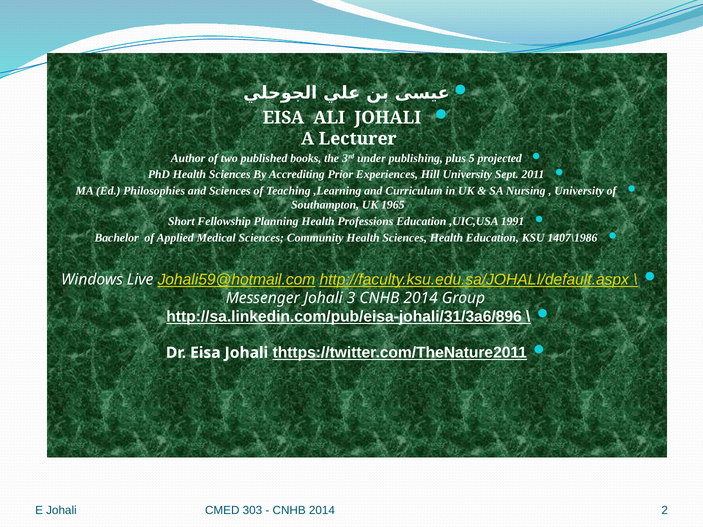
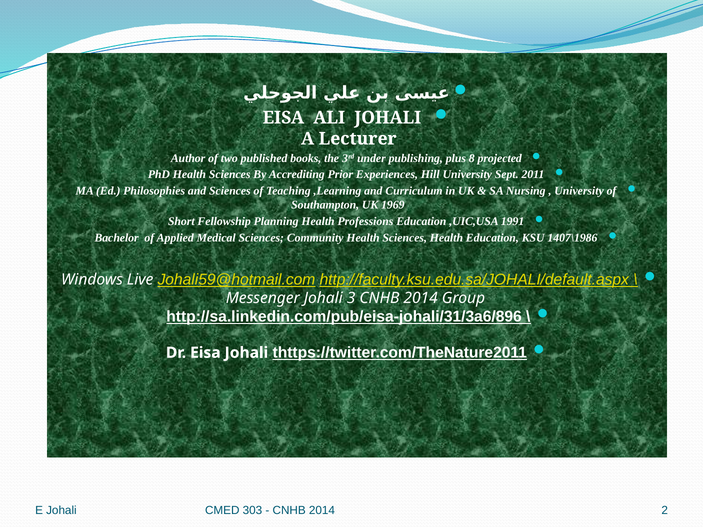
5: 5 -> 8
1965: 1965 -> 1969
